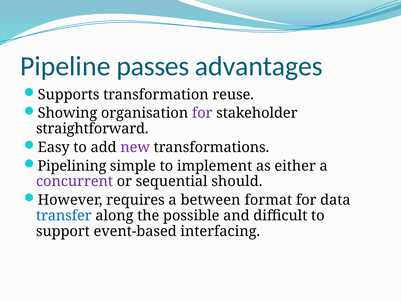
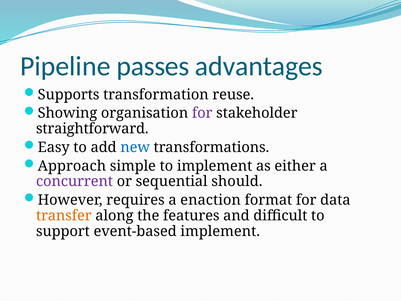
new colour: purple -> blue
Pipelining: Pipelining -> Approach
between: between -> enaction
transfer colour: blue -> orange
possible: possible -> features
event-based interfacing: interfacing -> implement
